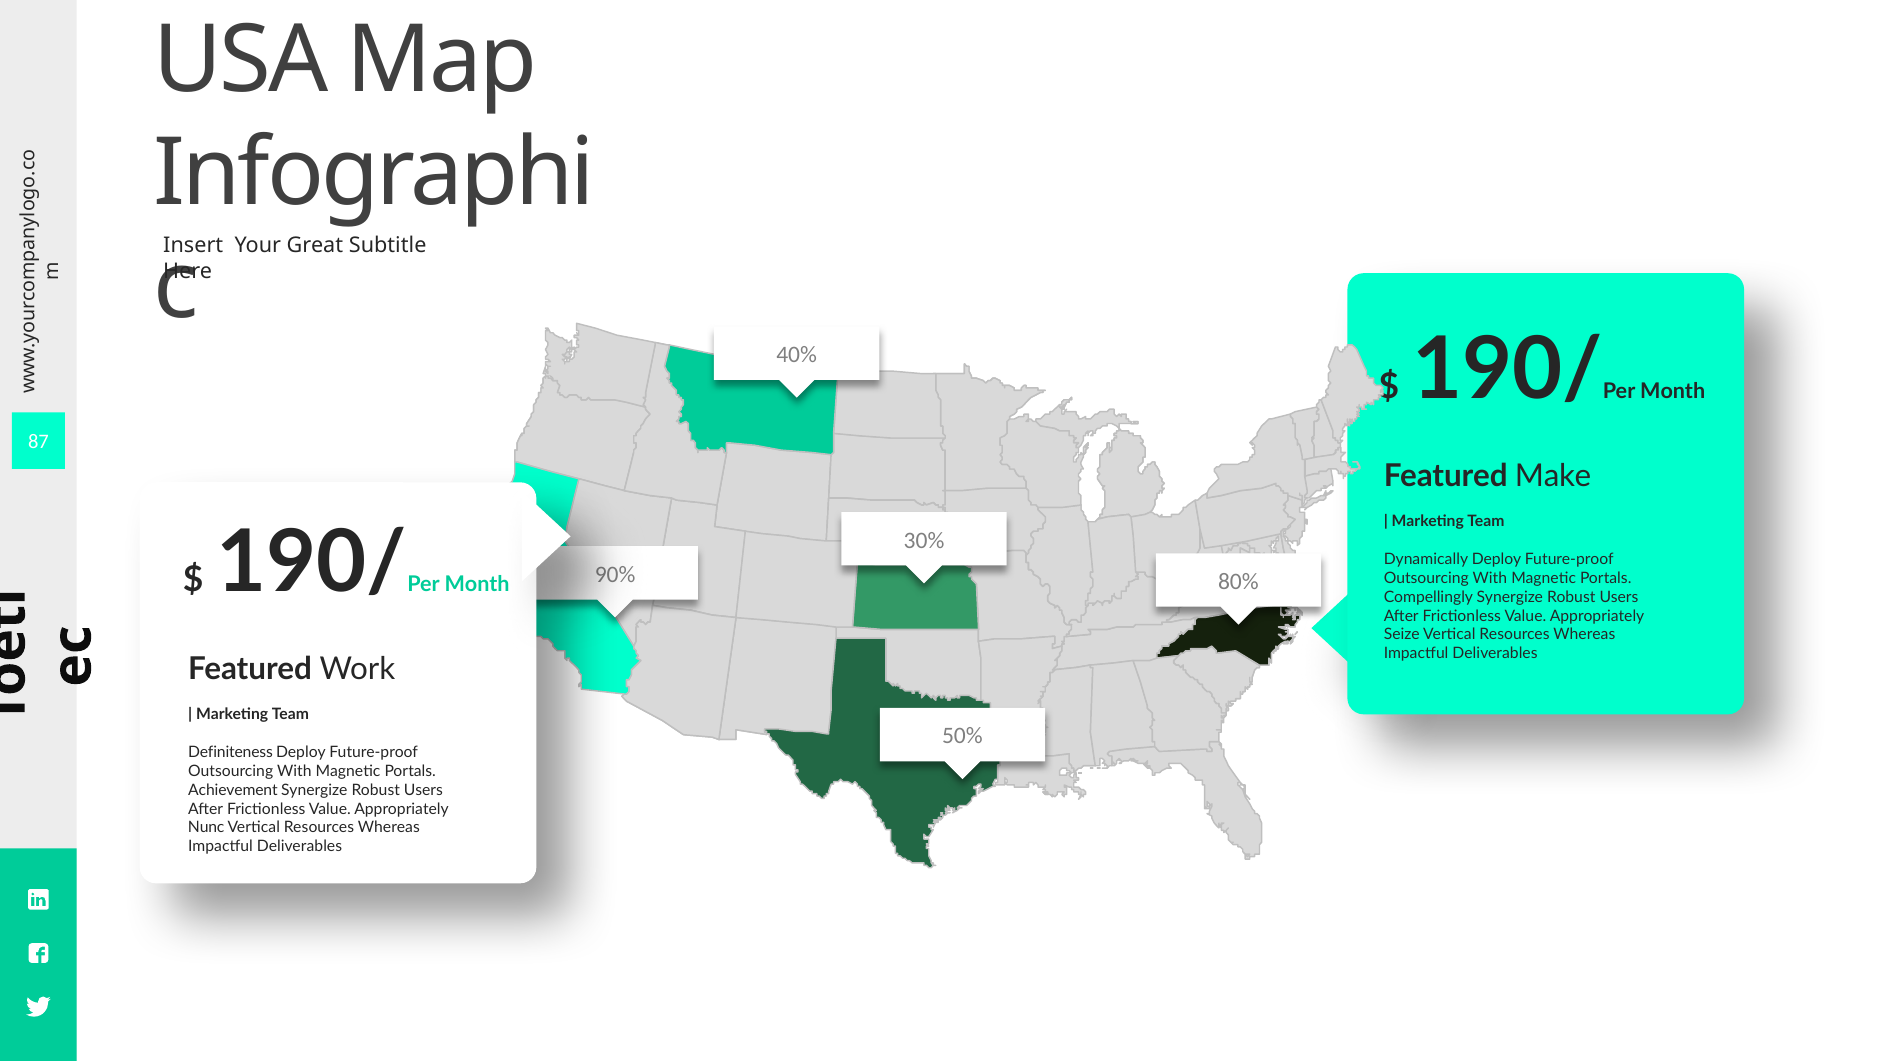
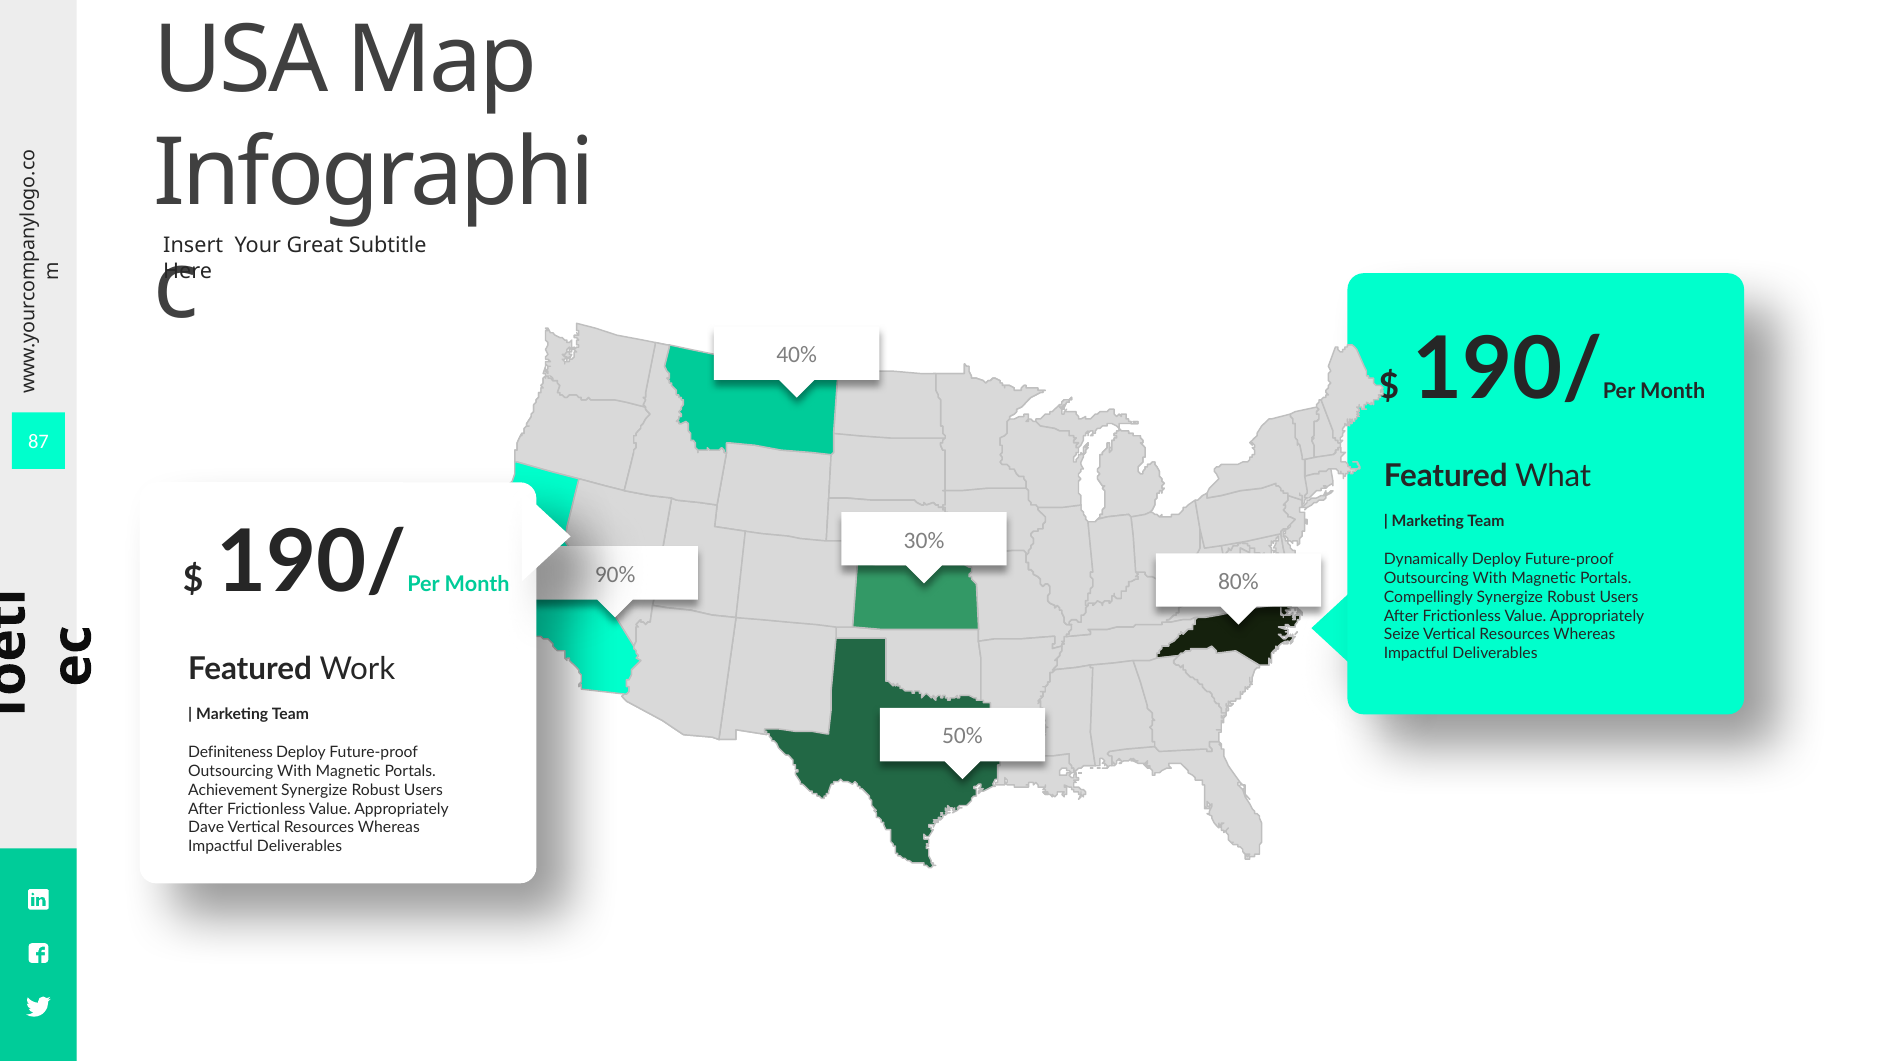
Make: Make -> What
Nunc: Nunc -> Dave
